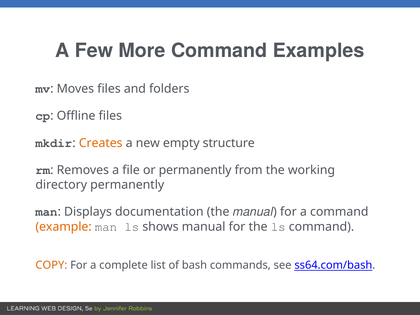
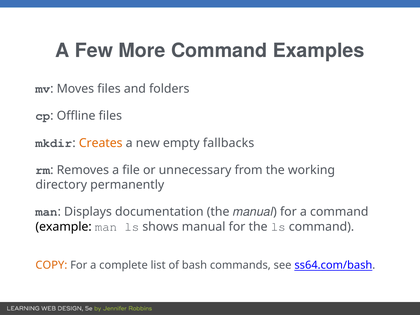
structure: structure -> fallbacks
or permanently: permanently -> unnecessary
example colour: orange -> black
